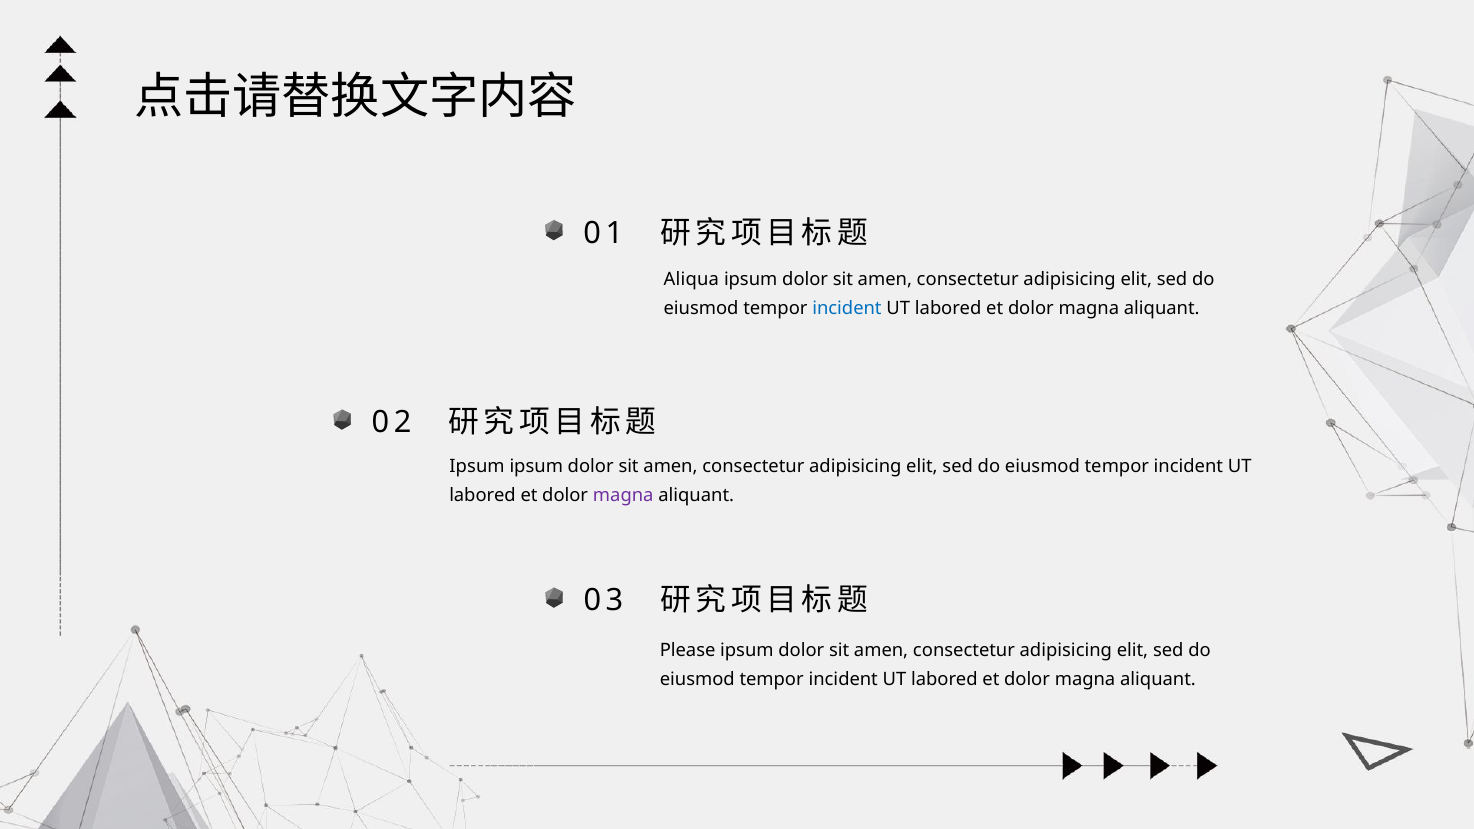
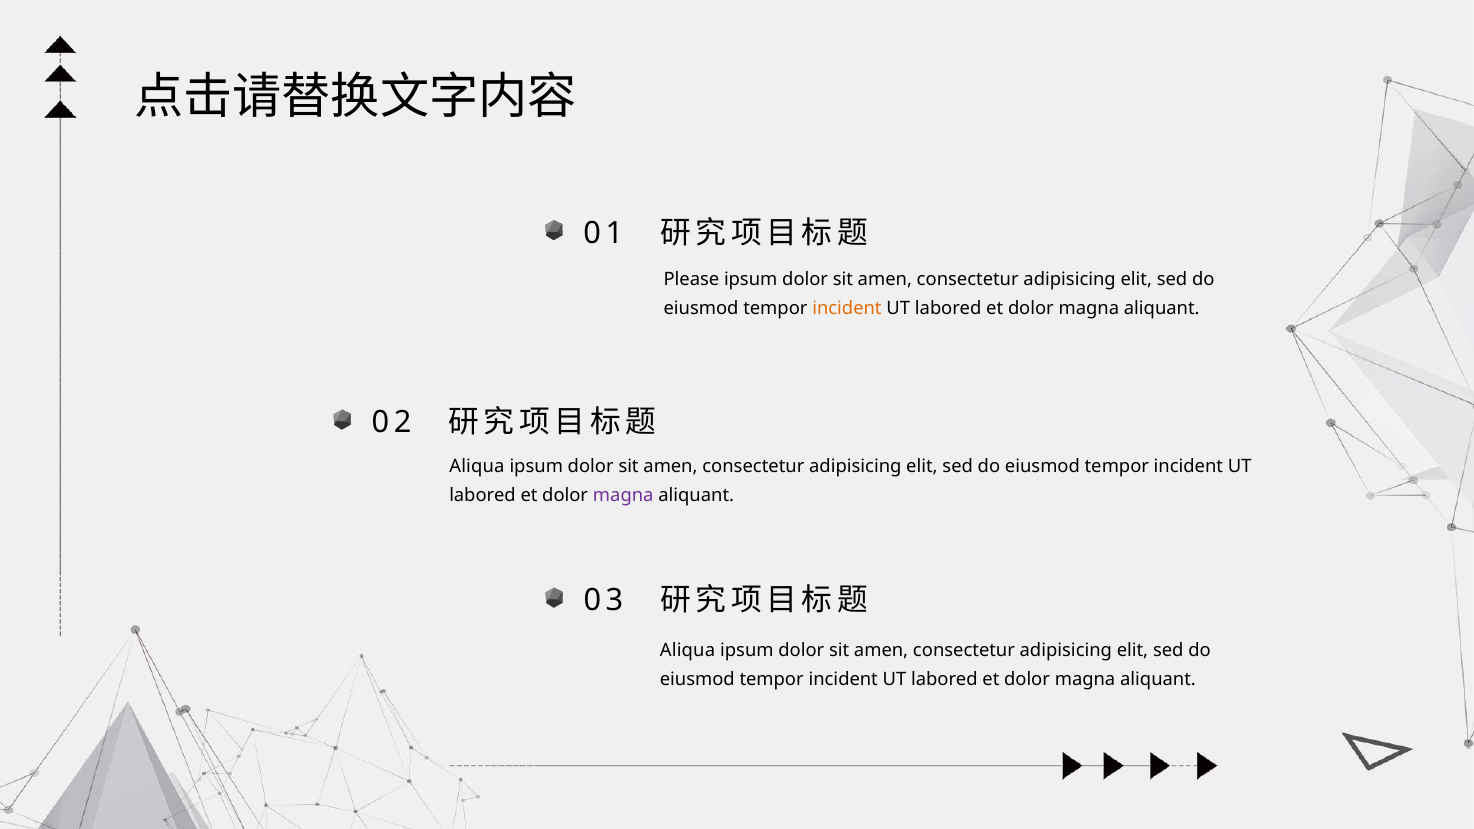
Aliqua: Aliqua -> Please
incident at (847, 309) colour: blue -> orange
Ipsum at (477, 467): Ipsum -> Aliqua
Please at (688, 651): Please -> Aliqua
